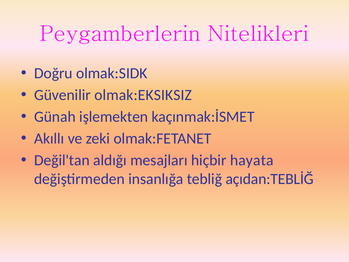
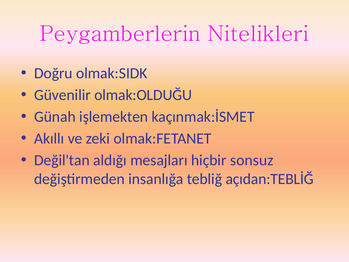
olmak:EKSIKSIZ: olmak:EKSIKSIZ -> olmak:OLDUĞU
hayata: hayata -> sonsuz
